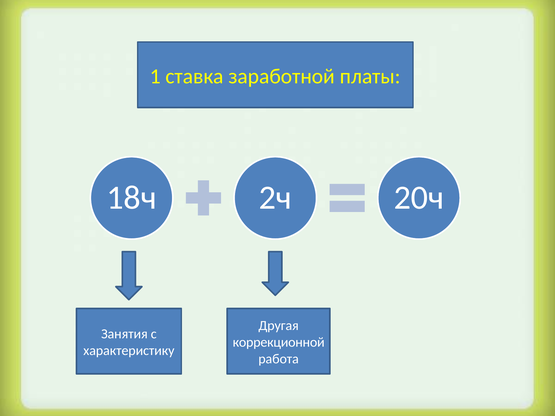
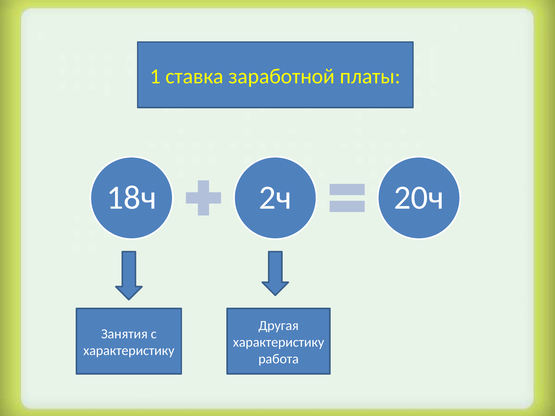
коррекционной at (279, 342): коррекционной -> характеристику
